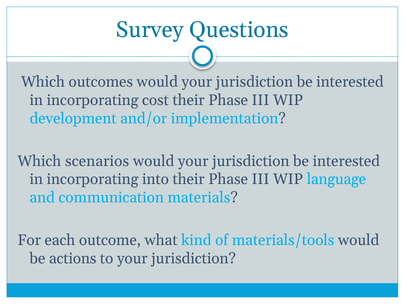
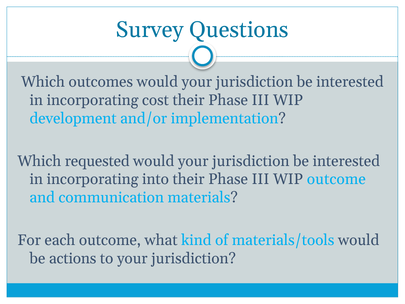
scenarios: scenarios -> requested
WIP language: language -> outcome
